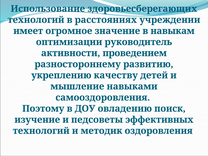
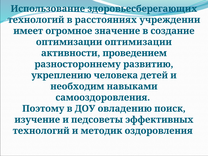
навыкам: навыкам -> создание
оптимизации руководитель: руководитель -> оптимизации
качеству: качеству -> человека
мышление: мышление -> необходим
